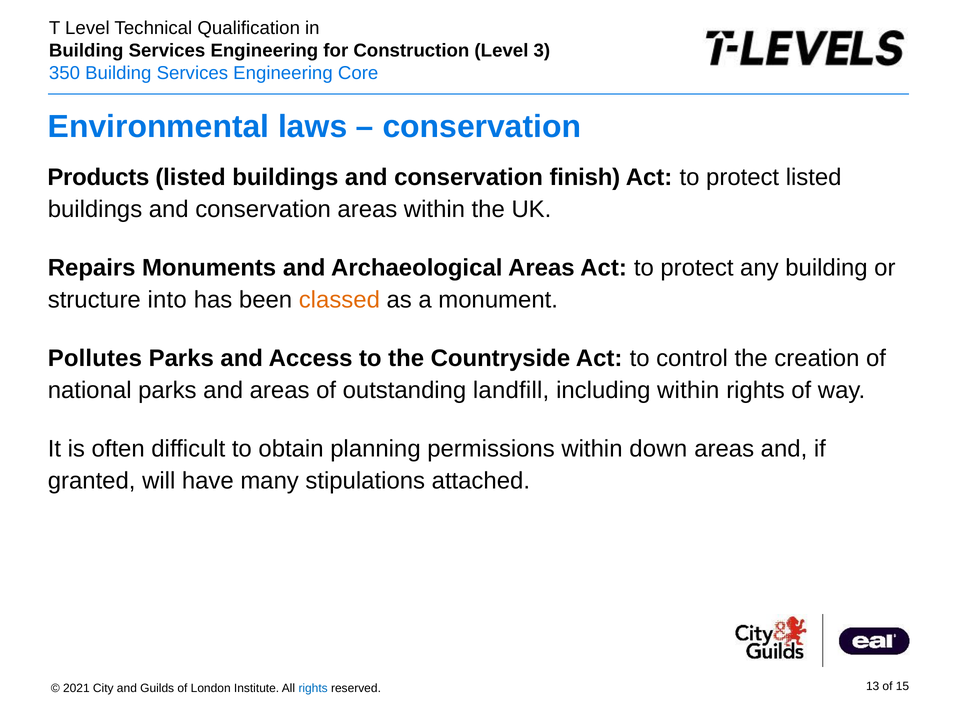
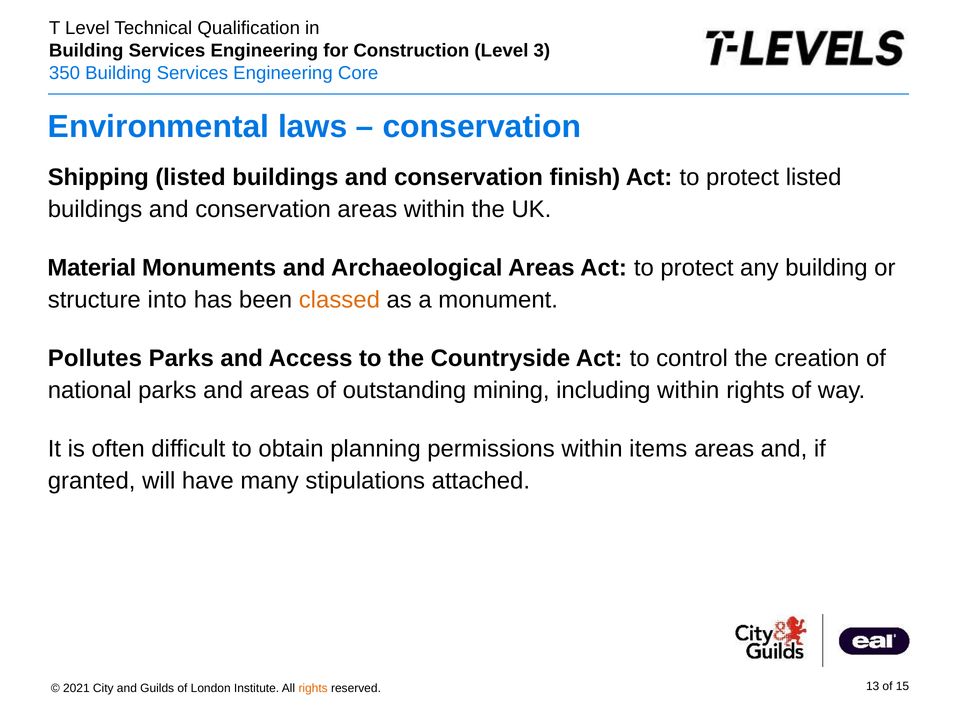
Products: Products -> Shipping
Repairs: Repairs -> Material
landfill: landfill -> mining
down: down -> items
rights at (313, 688) colour: blue -> orange
